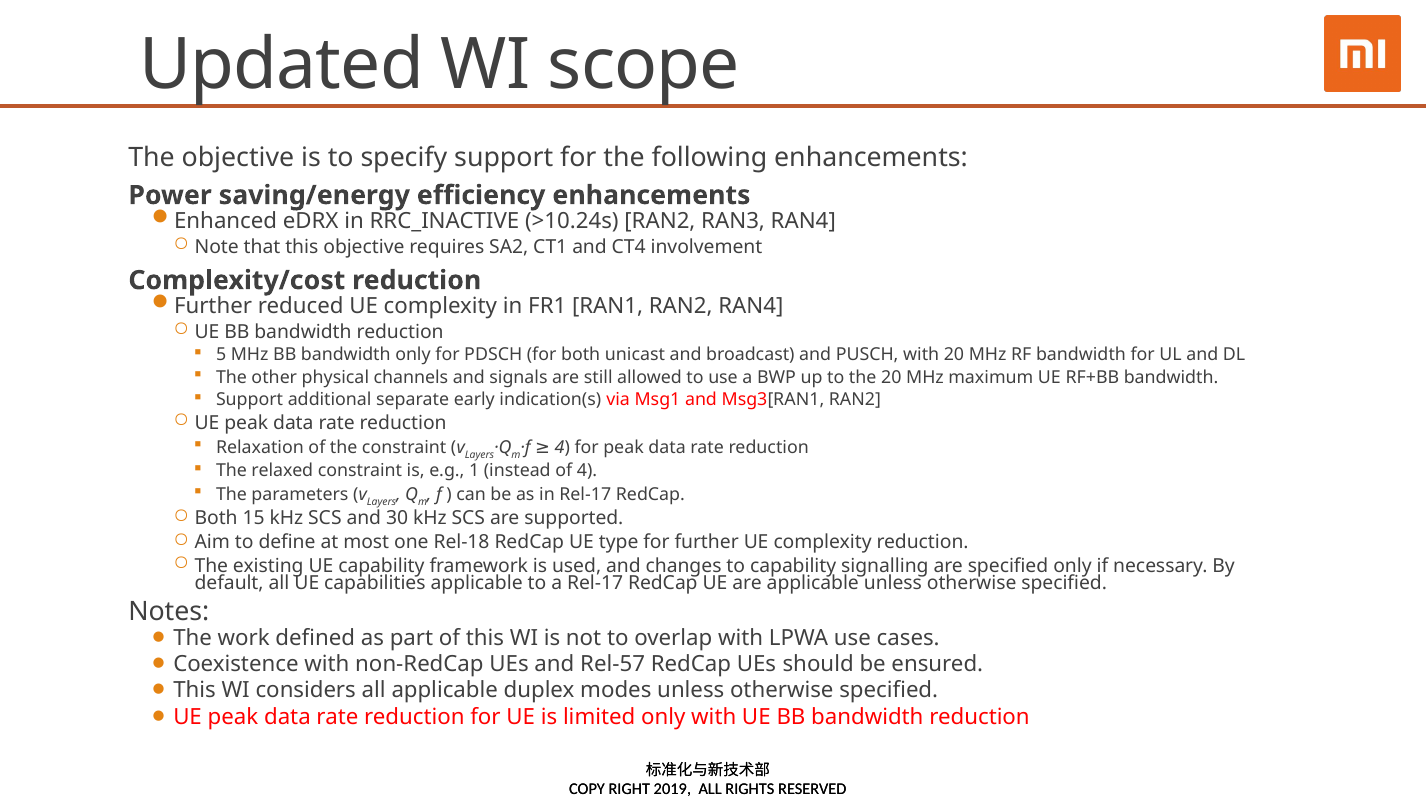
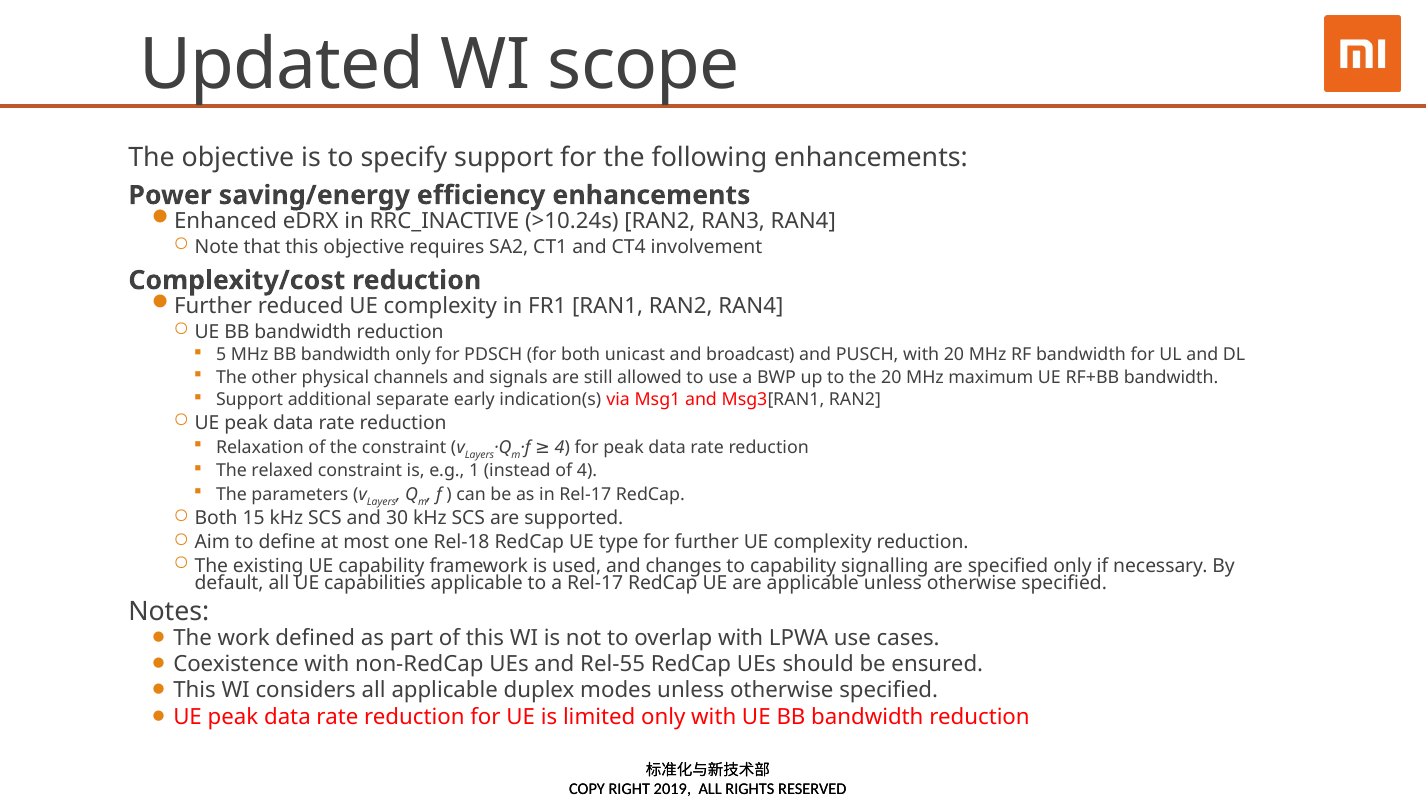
Rel-57: Rel-57 -> Rel-55
